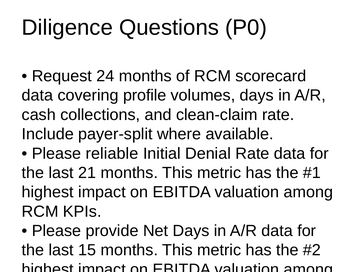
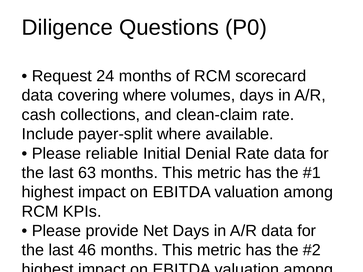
covering profile: profile -> where
21: 21 -> 63
15: 15 -> 46
